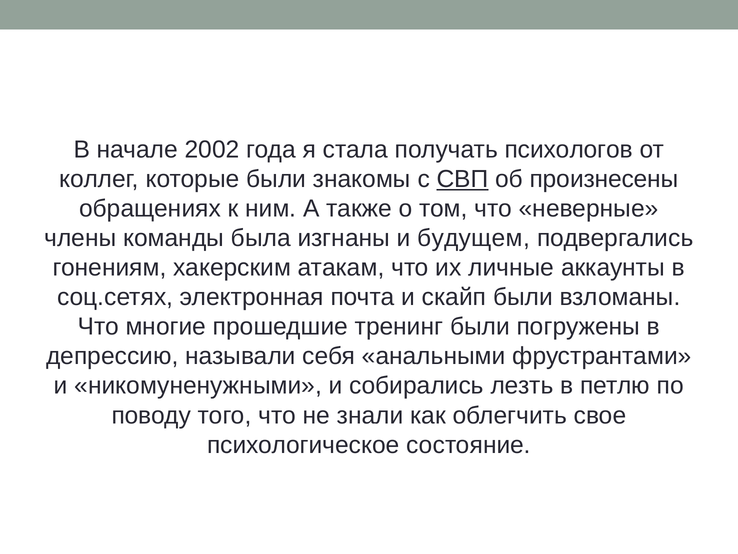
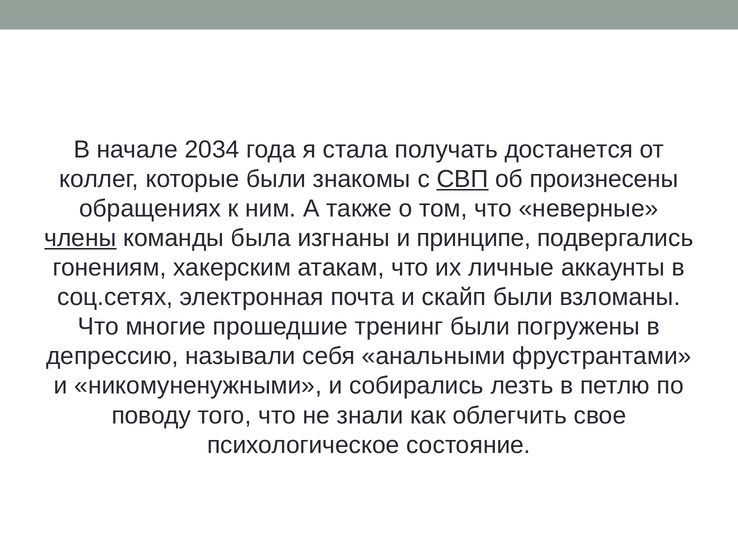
2002: 2002 -> 2034
психологов: психологов -> достанется
члены underline: none -> present
бyдyщeм: бyдyщeм -> пpинципe
